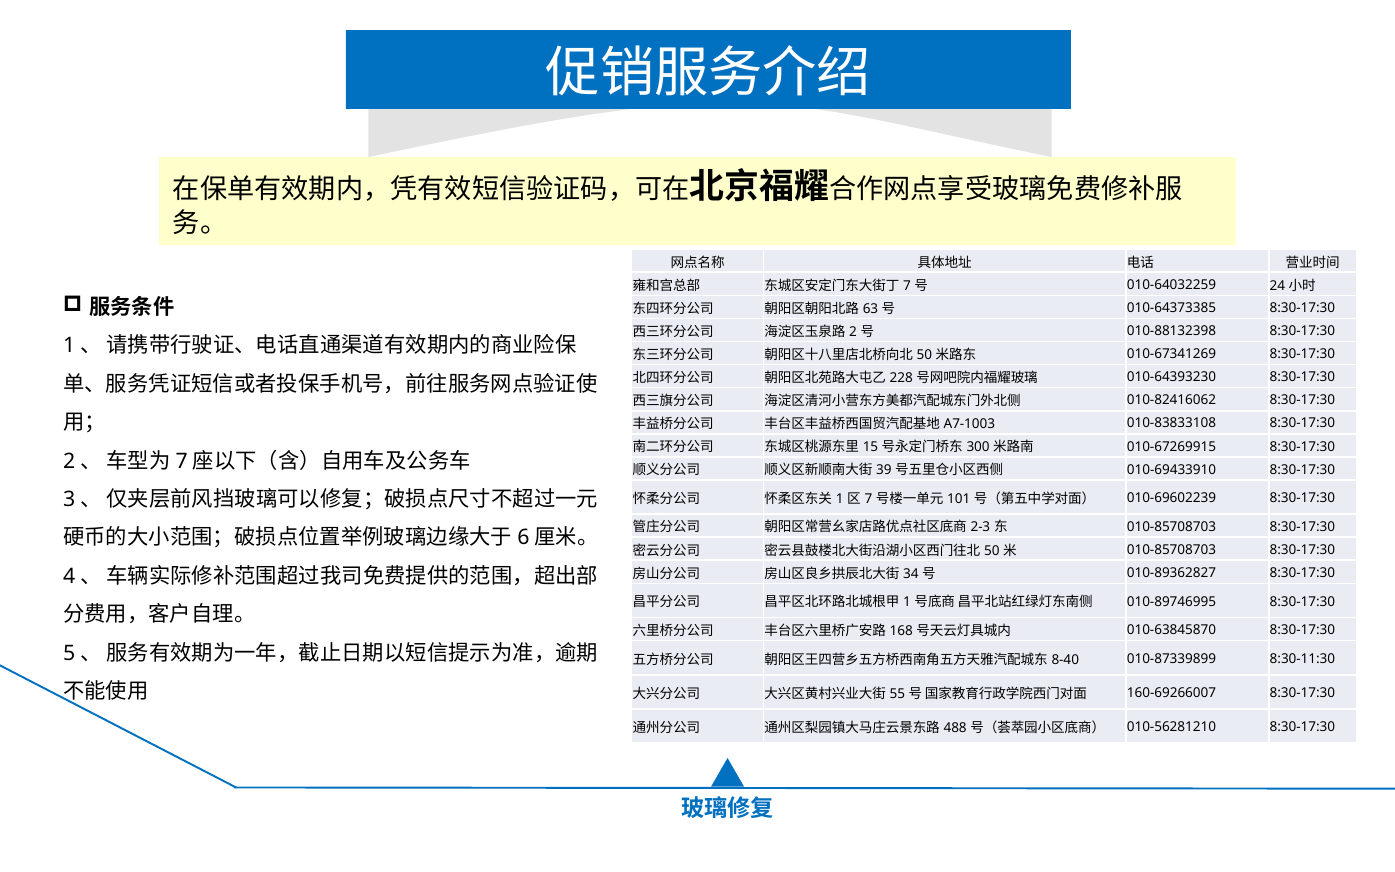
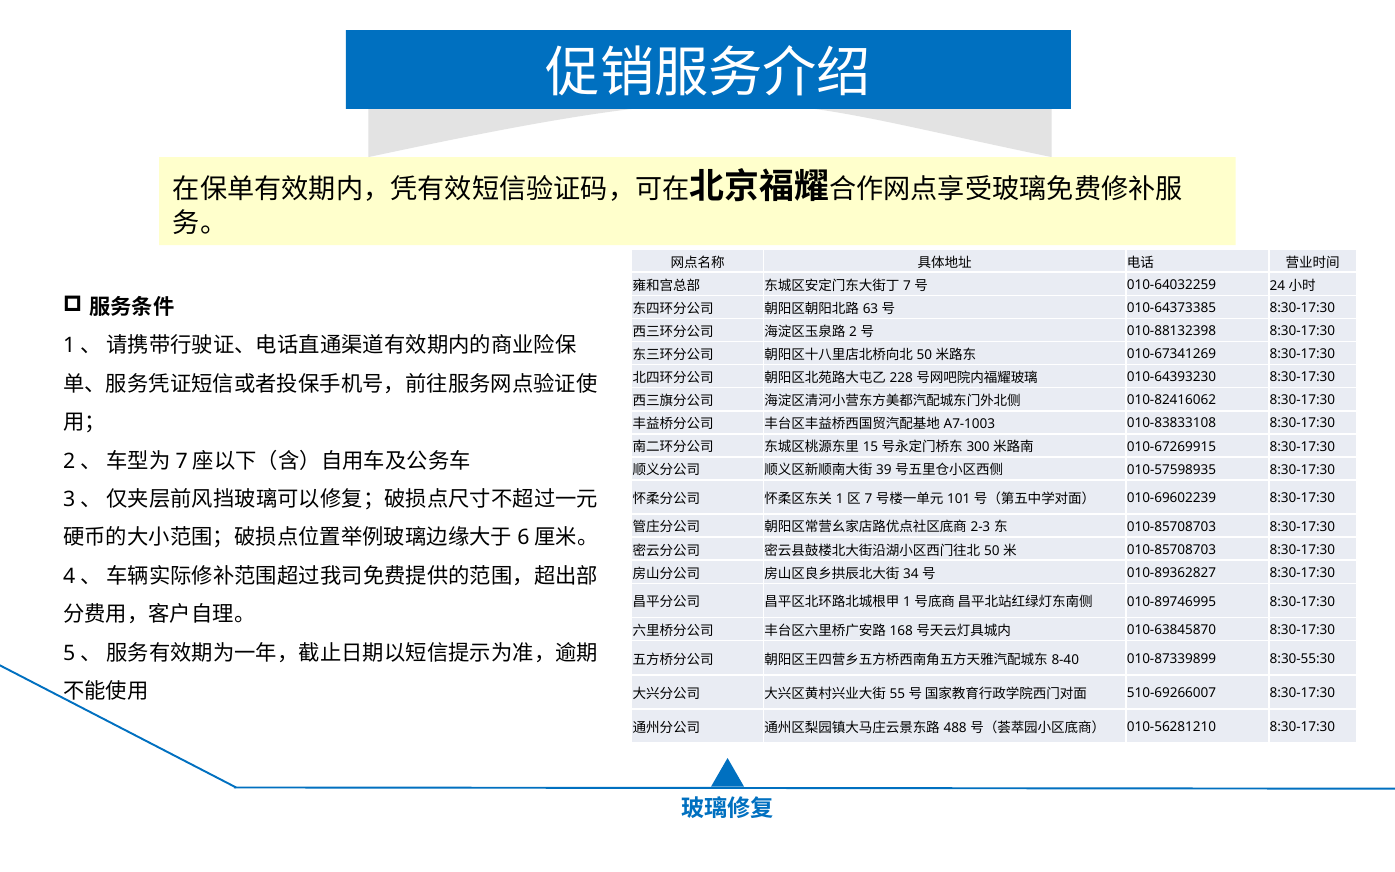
010-69433910: 010-69433910 -> 010-57598935
8:30-11:30: 8:30-11:30 -> 8:30-55:30
160-69266007: 160-69266007 -> 510-69266007
